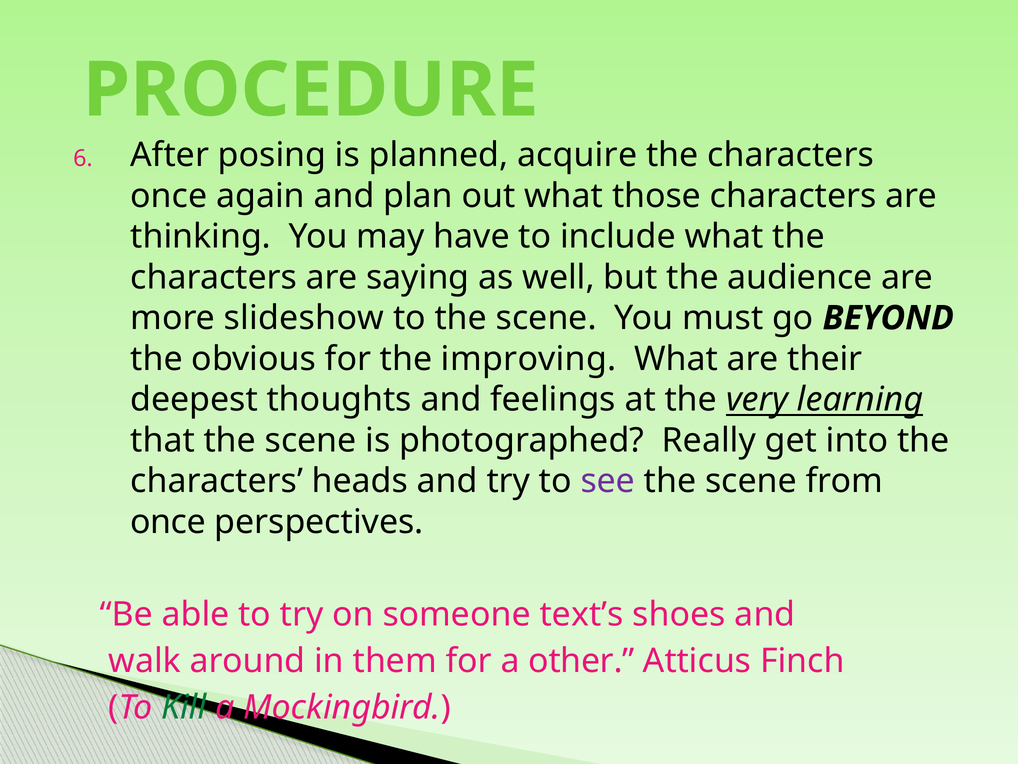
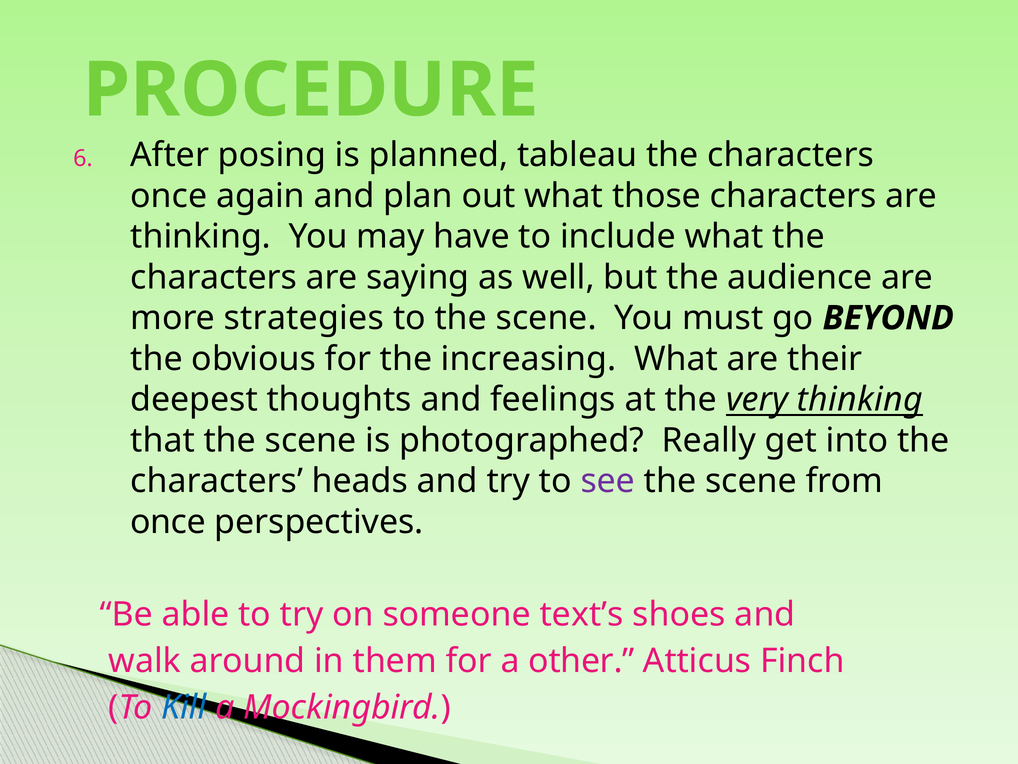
acquire: acquire -> tableau
slideshow: slideshow -> strategies
improving: improving -> increasing
very learning: learning -> thinking
Kill colour: green -> blue
